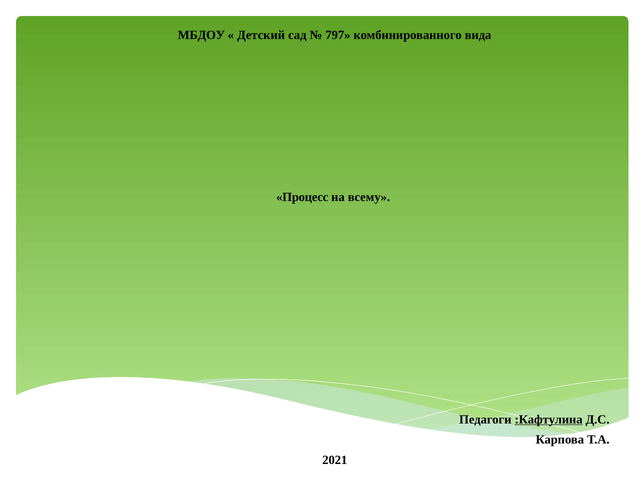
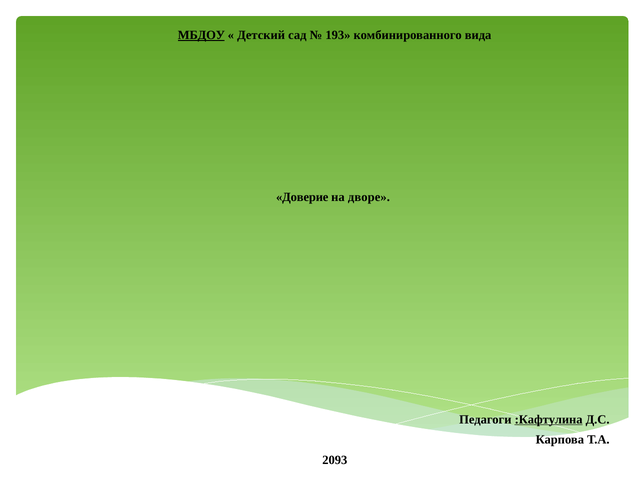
МБДОУ underline: none -> present
797: 797 -> 193
Процесс: Процесс -> Доверие
всему: всему -> дворе
2021: 2021 -> 2093
